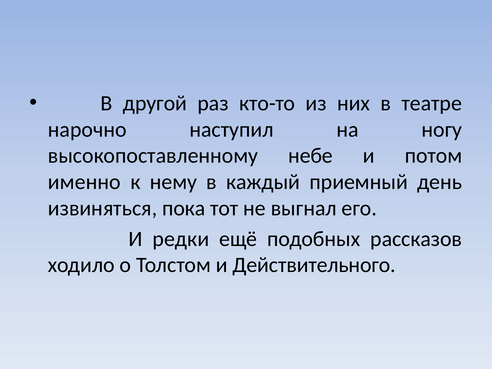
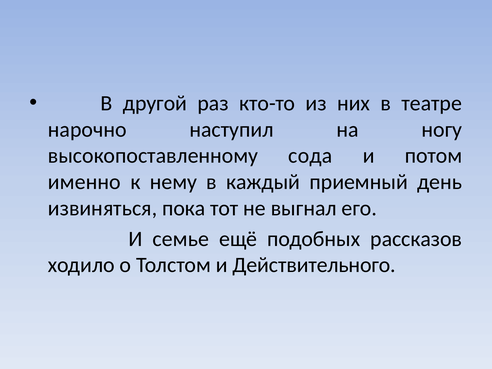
небе: небе -> сода
редки: редки -> семье
